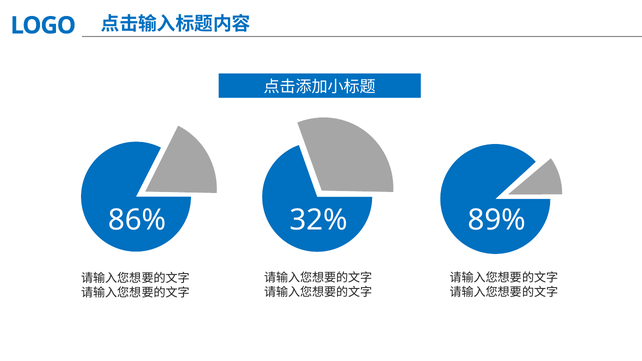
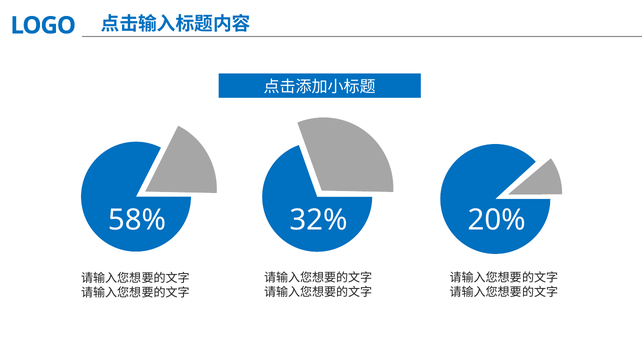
86%: 86% -> 58%
89%: 89% -> 20%
